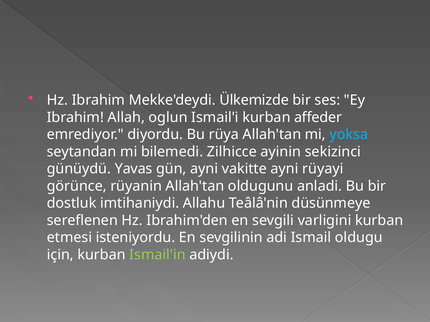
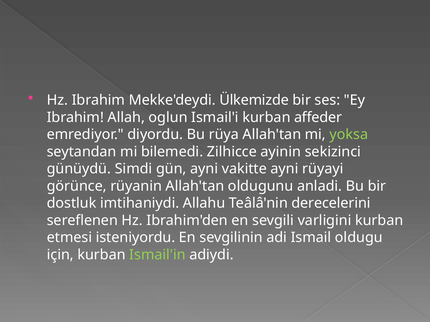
yoksa colour: light blue -> light green
Yavas: Yavas -> Simdi
düsünmeye: düsünmeye -> derecelerini
